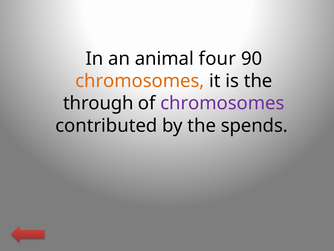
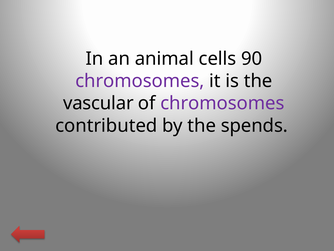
four: four -> cells
chromosomes at (140, 81) colour: orange -> purple
through: through -> vascular
